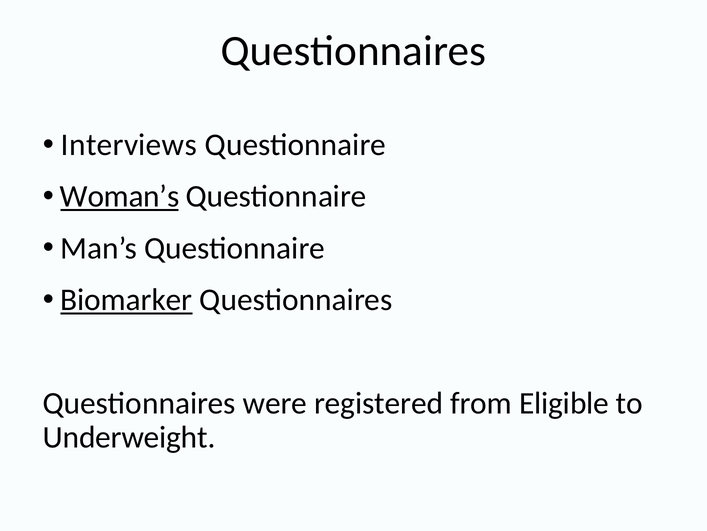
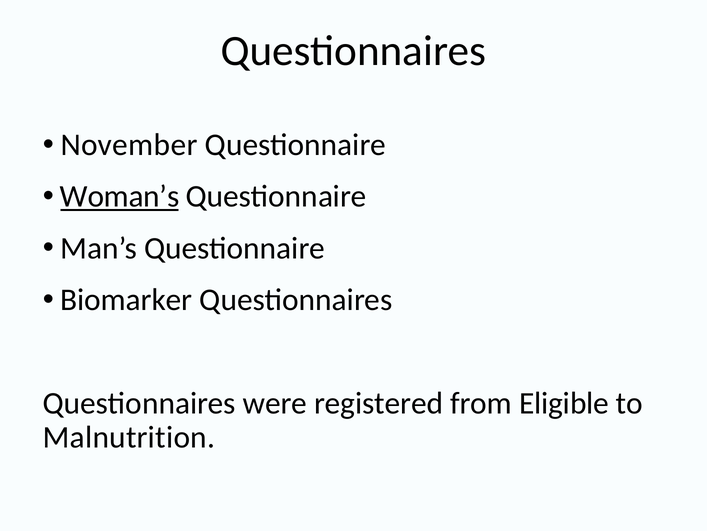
Interviews: Interviews -> November
Biomarker underline: present -> none
Underweight: Underweight -> Malnutrition
